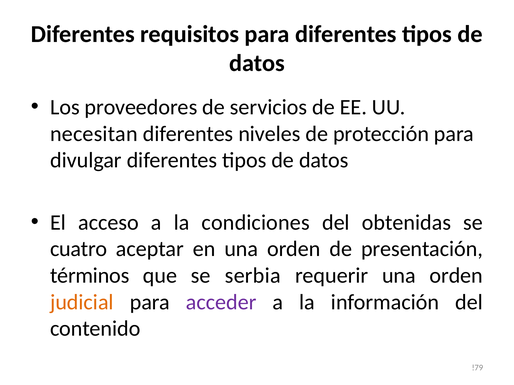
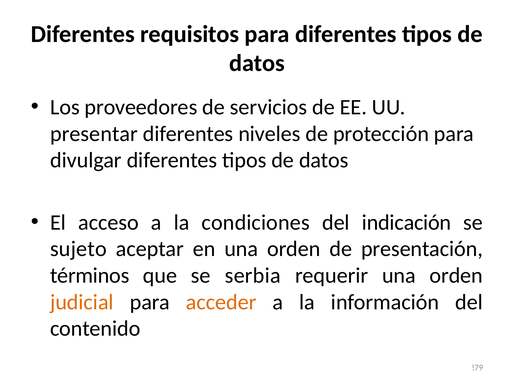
necesitan: necesitan -> presentar
obtenidas: obtenidas -> indicación
cuatro: cuatro -> sujeto
acceder colour: purple -> orange
